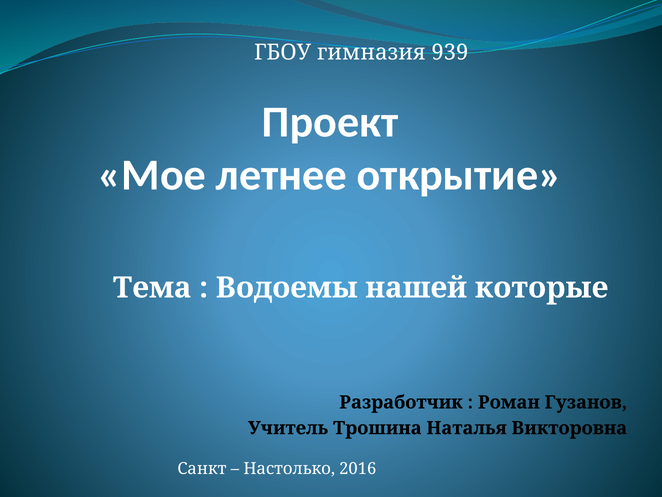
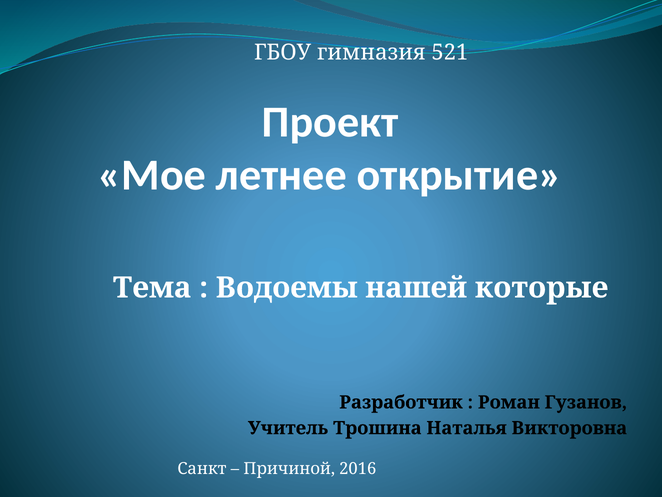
939: 939 -> 521
Настолько: Настолько -> Причиной
